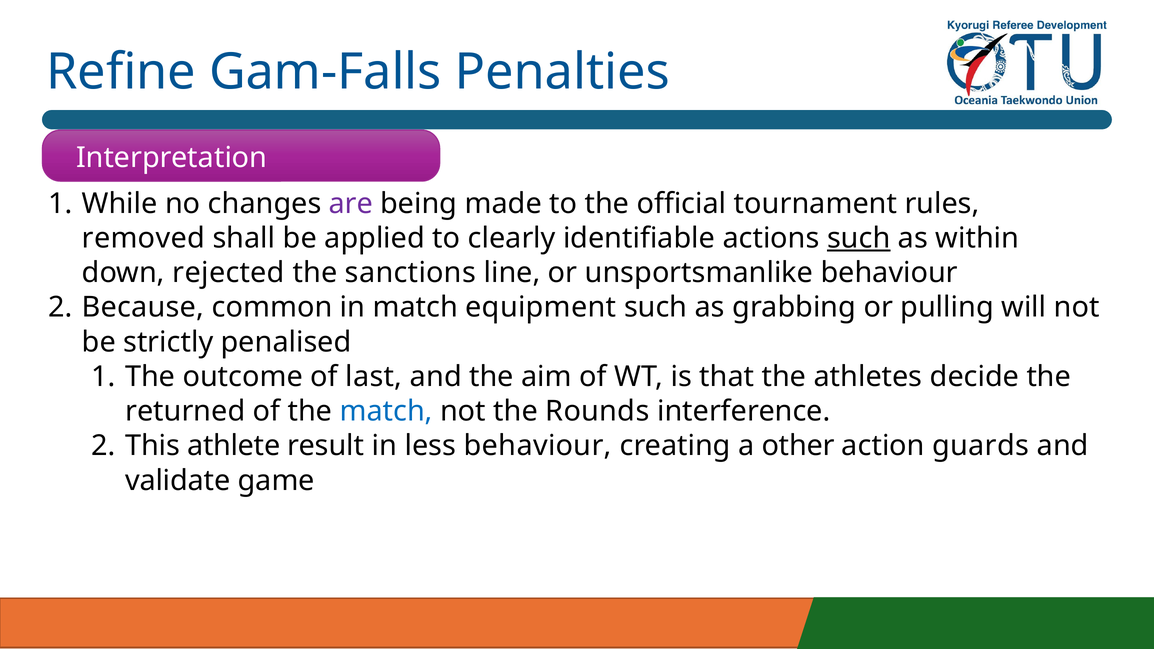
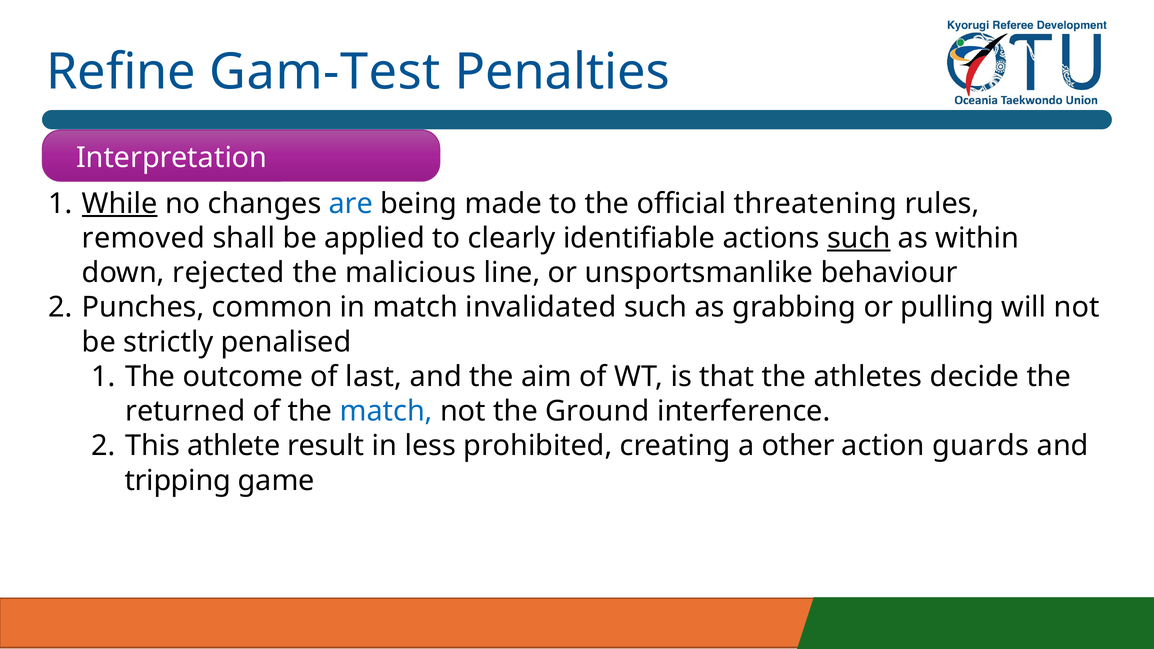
Gam-Falls: Gam-Falls -> Gam-Test
While underline: none -> present
are colour: purple -> blue
tournament: tournament -> threatening
sanctions: sanctions -> malicious
Because: Because -> Punches
equipment: equipment -> invalidated
Rounds: Rounds -> Ground
less behaviour: behaviour -> prohibited
validate: validate -> tripping
